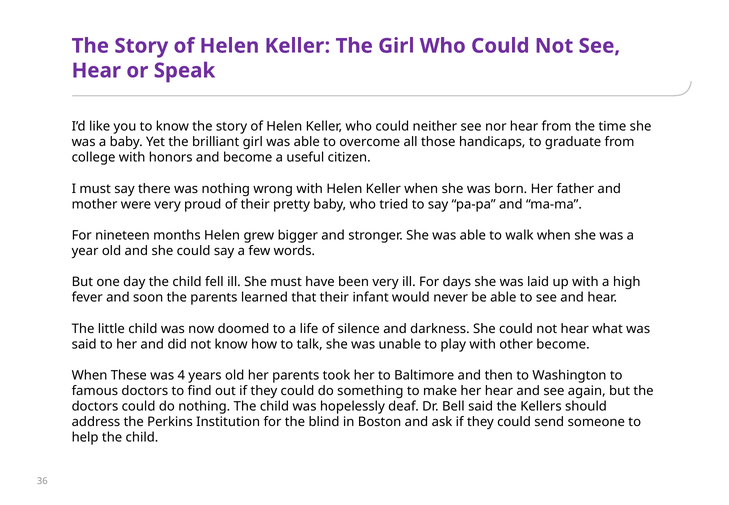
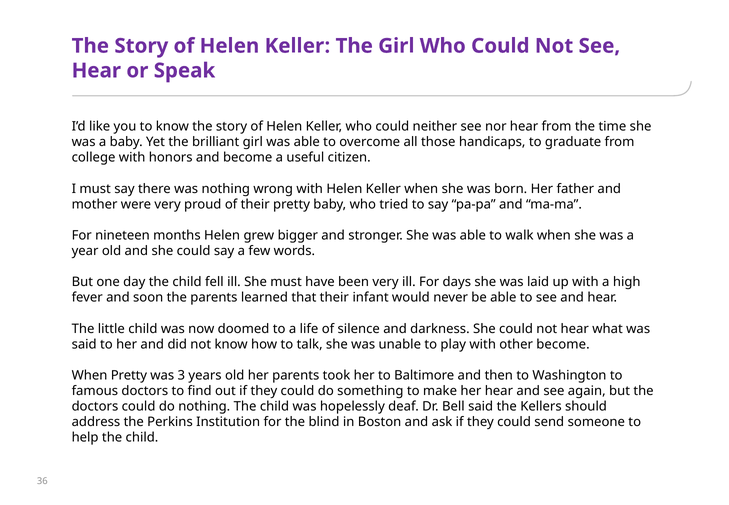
When These: These -> Pretty
4: 4 -> 3
